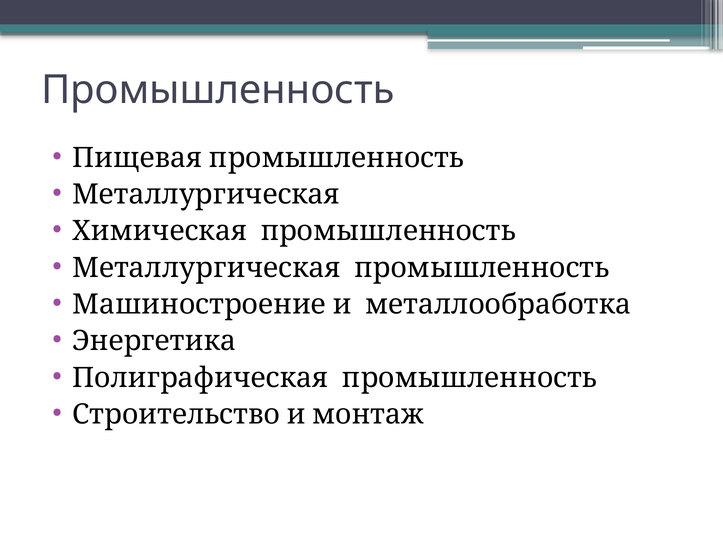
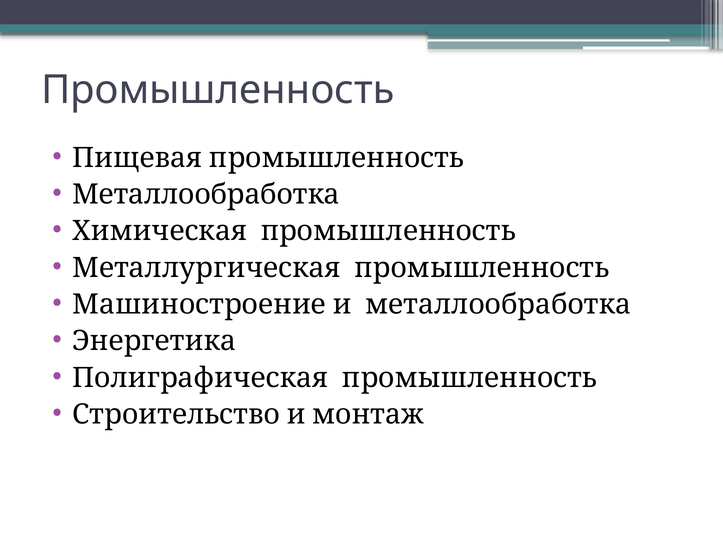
Металлургическая at (206, 195): Металлургическая -> Металлообработка
